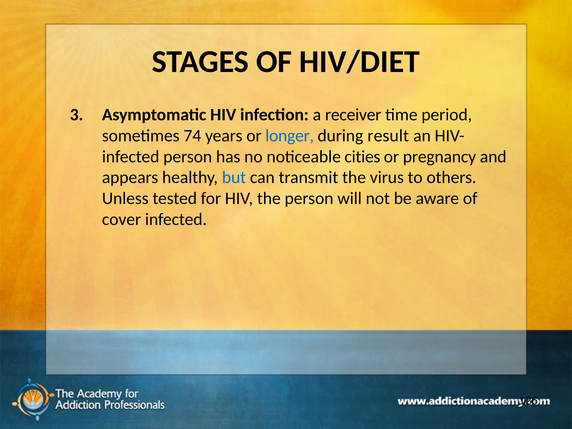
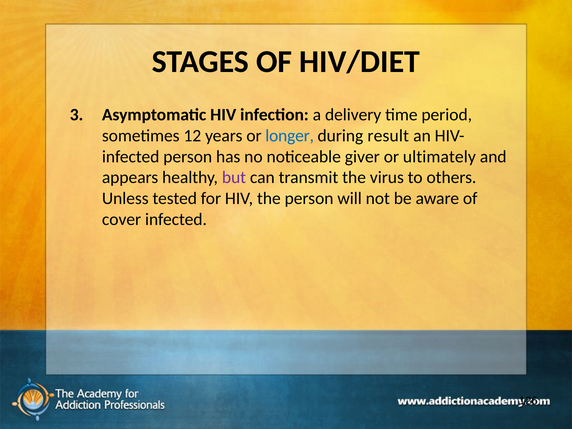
receiver: receiver -> delivery
74: 74 -> 12
cities: cities -> giver
pregnancy: pregnancy -> ultimately
but colour: blue -> purple
